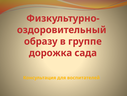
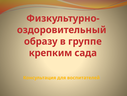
дорожка: дорожка -> крепким
